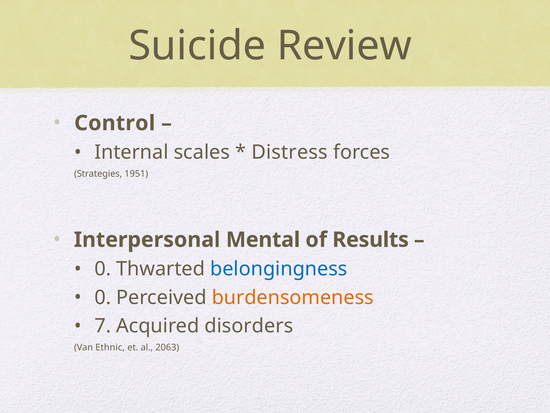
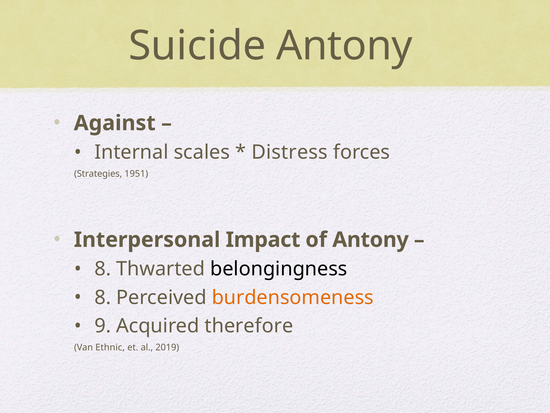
Suicide Review: Review -> Antony
Control: Control -> Against
Mental: Mental -> Impact
of Results: Results -> Antony
0 at (103, 269): 0 -> 8
belongingness colour: blue -> black
0 at (103, 297): 0 -> 8
7: 7 -> 9
disorders: disorders -> therefore
2063: 2063 -> 2019
